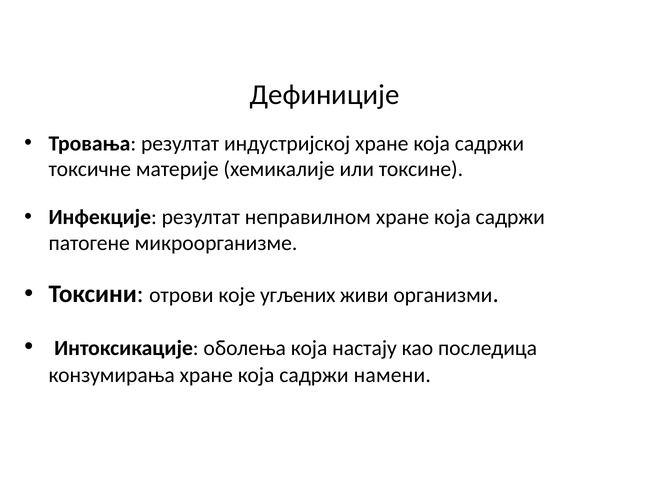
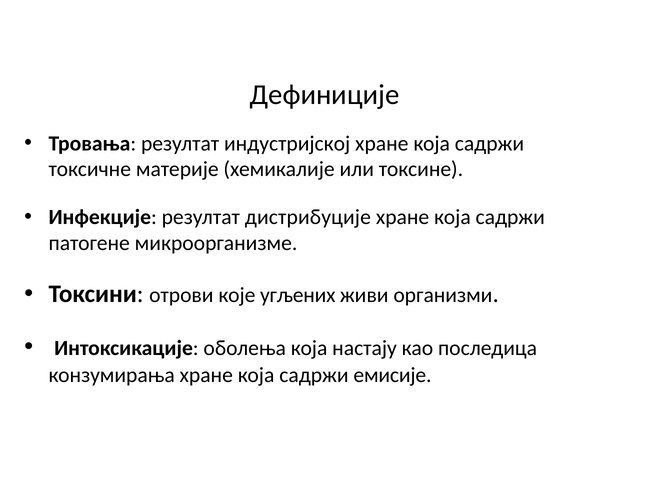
неправилном: неправилном -> дистрибуције
намени: намени -> емисије
